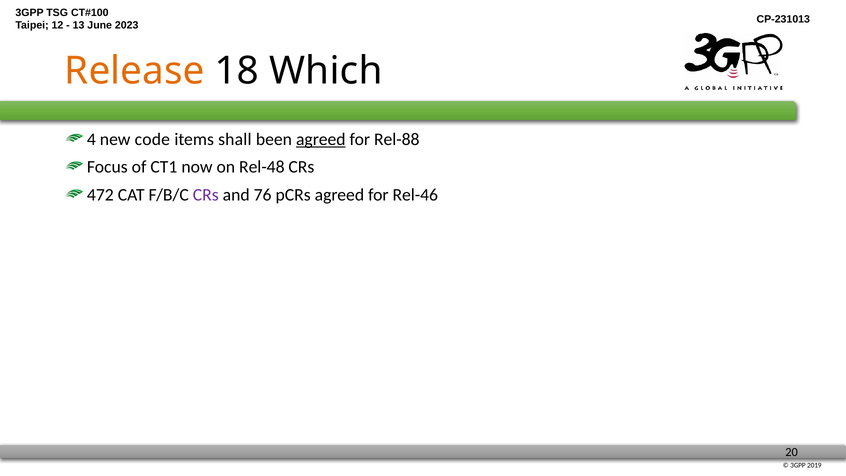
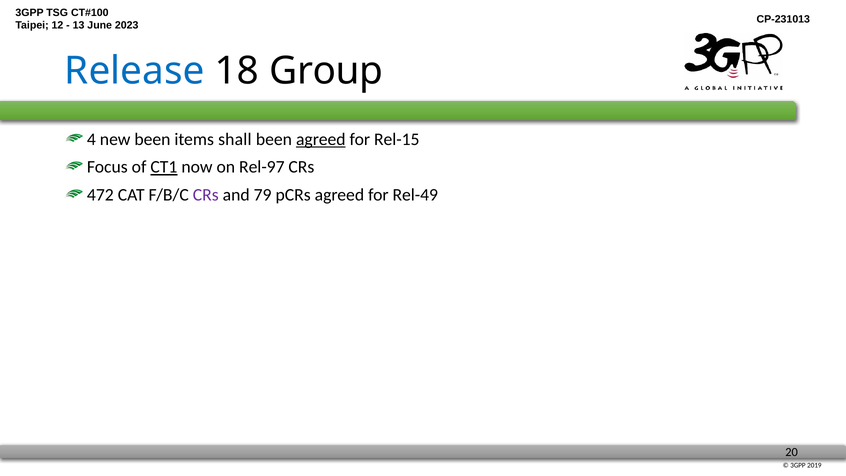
Release colour: orange -> blue
Which: Which -> Group
new code: code -> been
Rel-88: Rel-88 -> Rel-15
CT1 underline: none -> present
Rel-48: Rel-48 -> Rel-97
76: 76 -> 79
Rel-46: Rel-46 -> Rel-49
